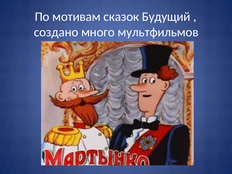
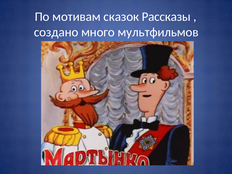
Будущий: Будущий -> Рассказы
